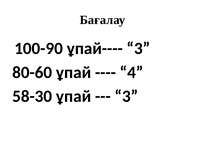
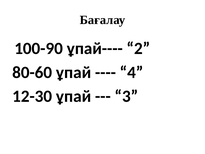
ұпай---- 3: 3 -> 2
58-30: 58-30 -> 12-30
